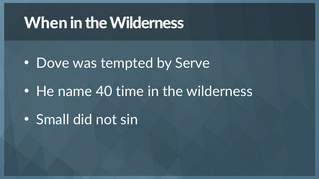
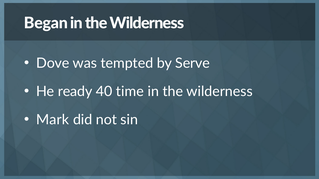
When: When -> Began
name: name -> ready
Small: Small -> Mark
